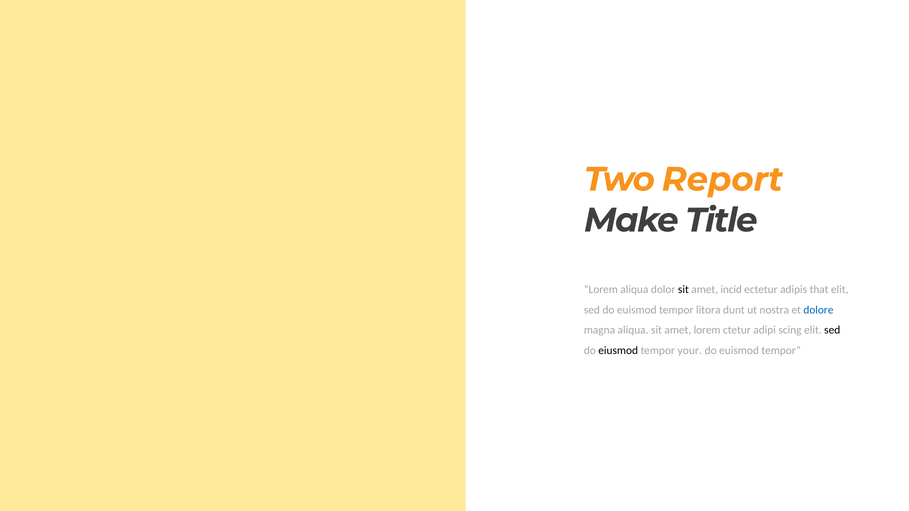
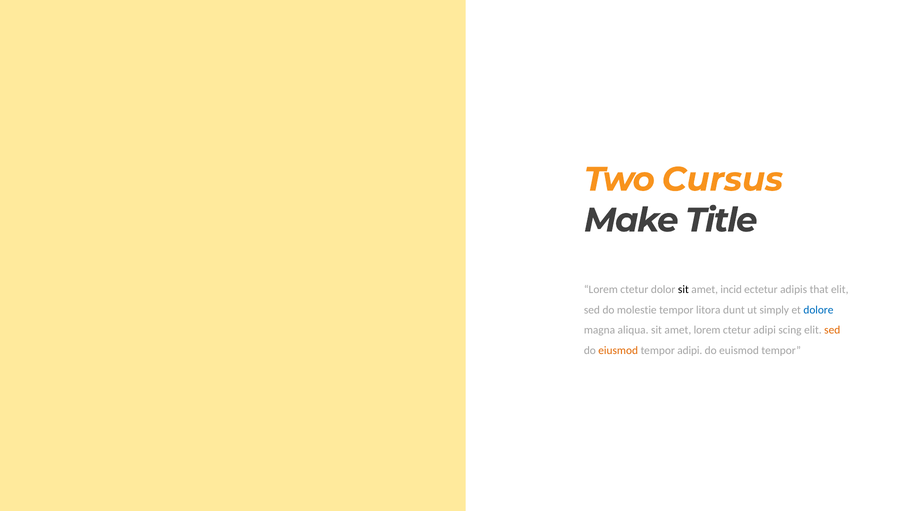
Report: Report -> Cursus
aliqua at (634, 290): aliqua -> ctetur
sed do euismod: euismod -> molestie
nostra: nostra -> simply
sed at (832, 330) colour: black -> orange
eiusmod colour: black -> orange
tempor your: your -> adipi
